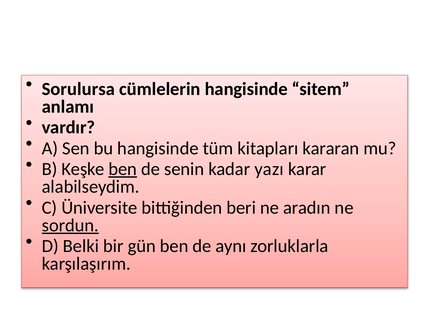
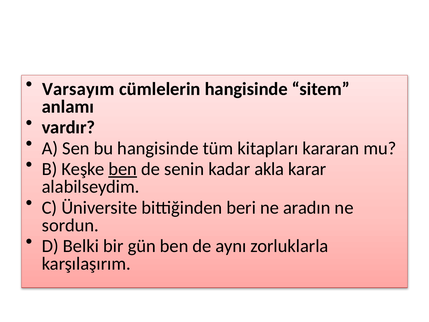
Sorulursa: Sorulursa -> Varsayım
yazı: yazı -> akla
sordun underline: present -> none
